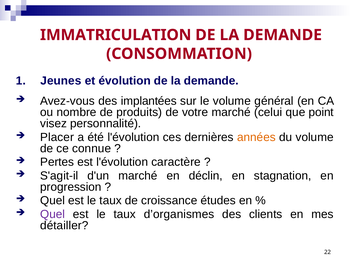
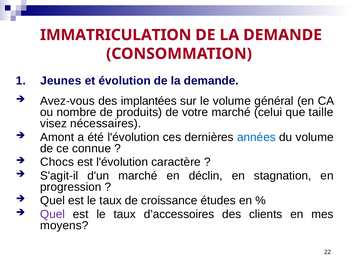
point: point -> taille
personnalité: personnalité -> nécessaires
Placer: Placer -> Amont
années colour: orange -> blue
Pertes: Pertes -> Chocs
d’organismes: d’organismes -> d’accessoires
détailler: détailler -> moyens
